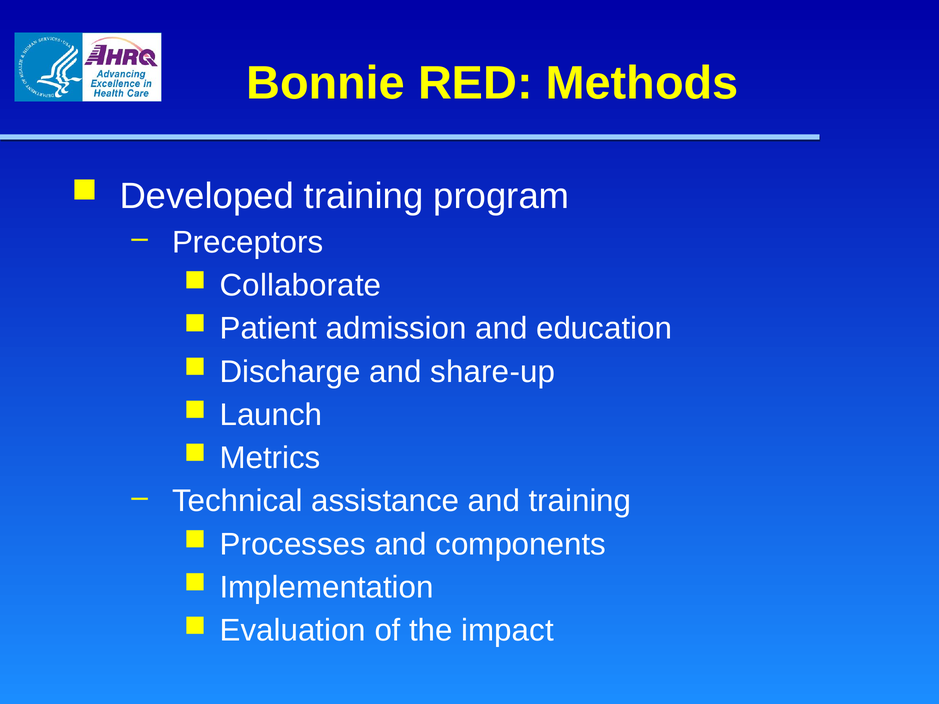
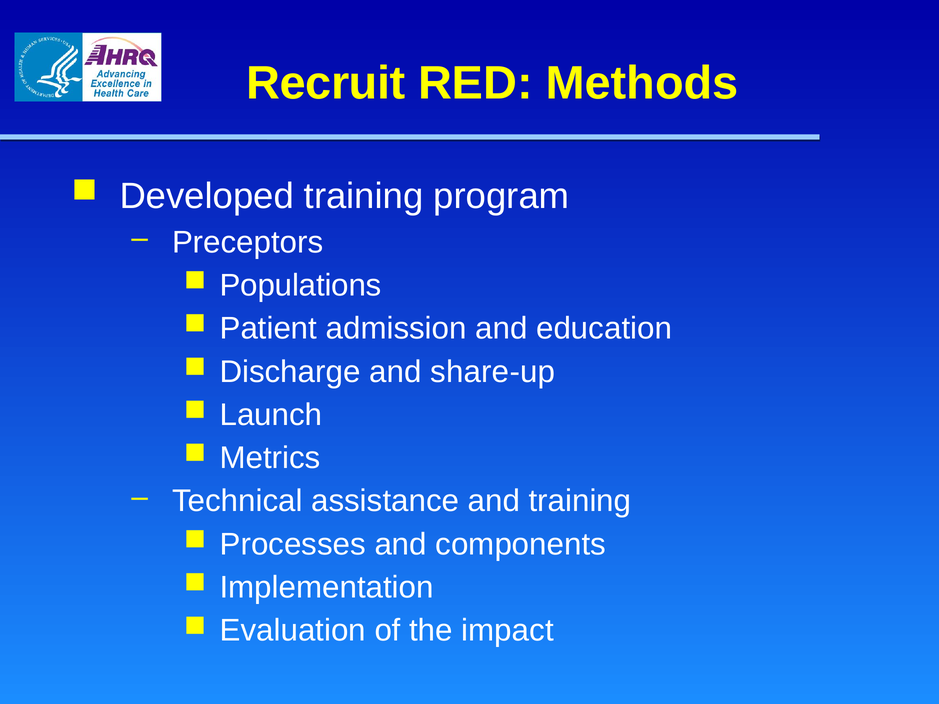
Bonnie: Bonnie -> Recruit
Collaborate: Collaborate -> Populations
